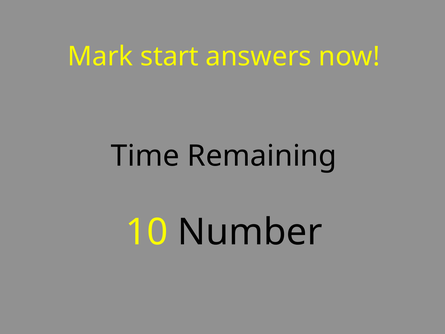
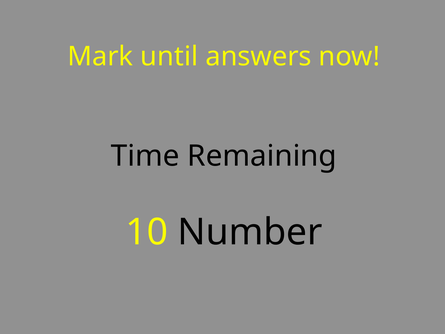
start: start -> until
